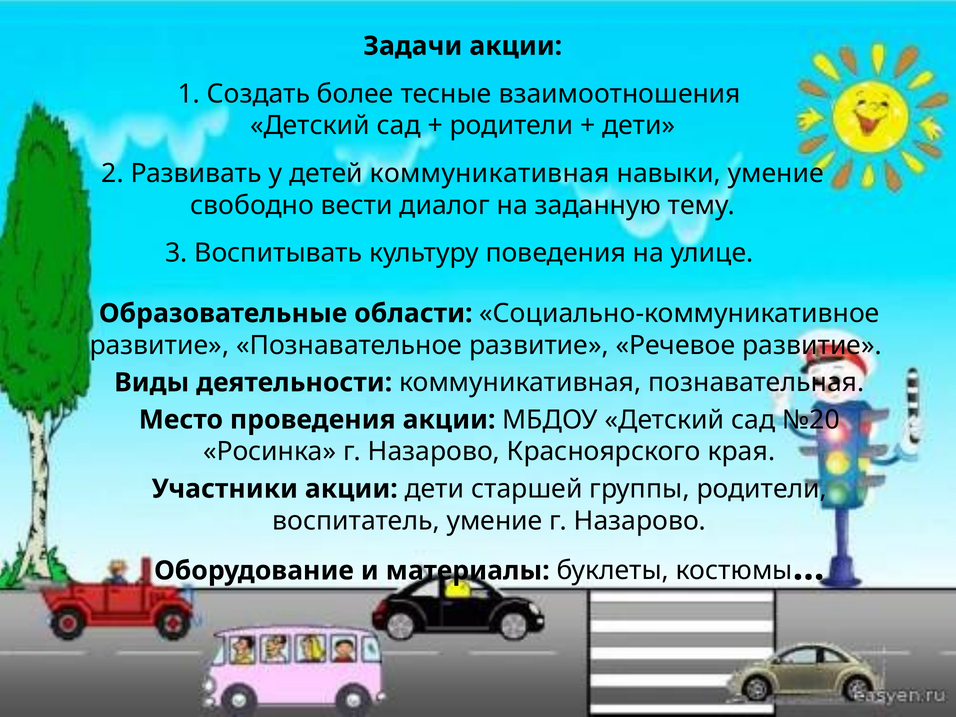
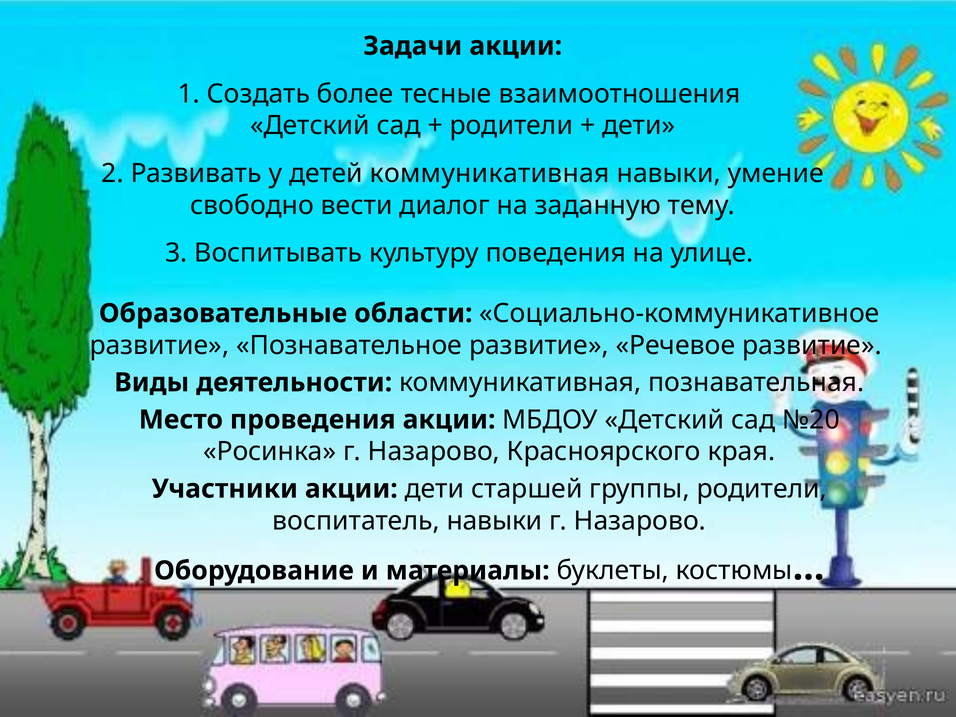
воспитатель умение: умение -> навыки
